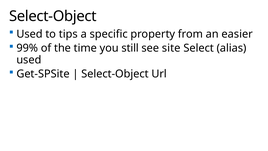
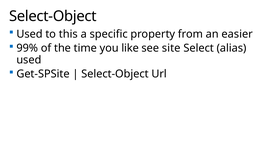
tips: tips -> this
still: still -> like
